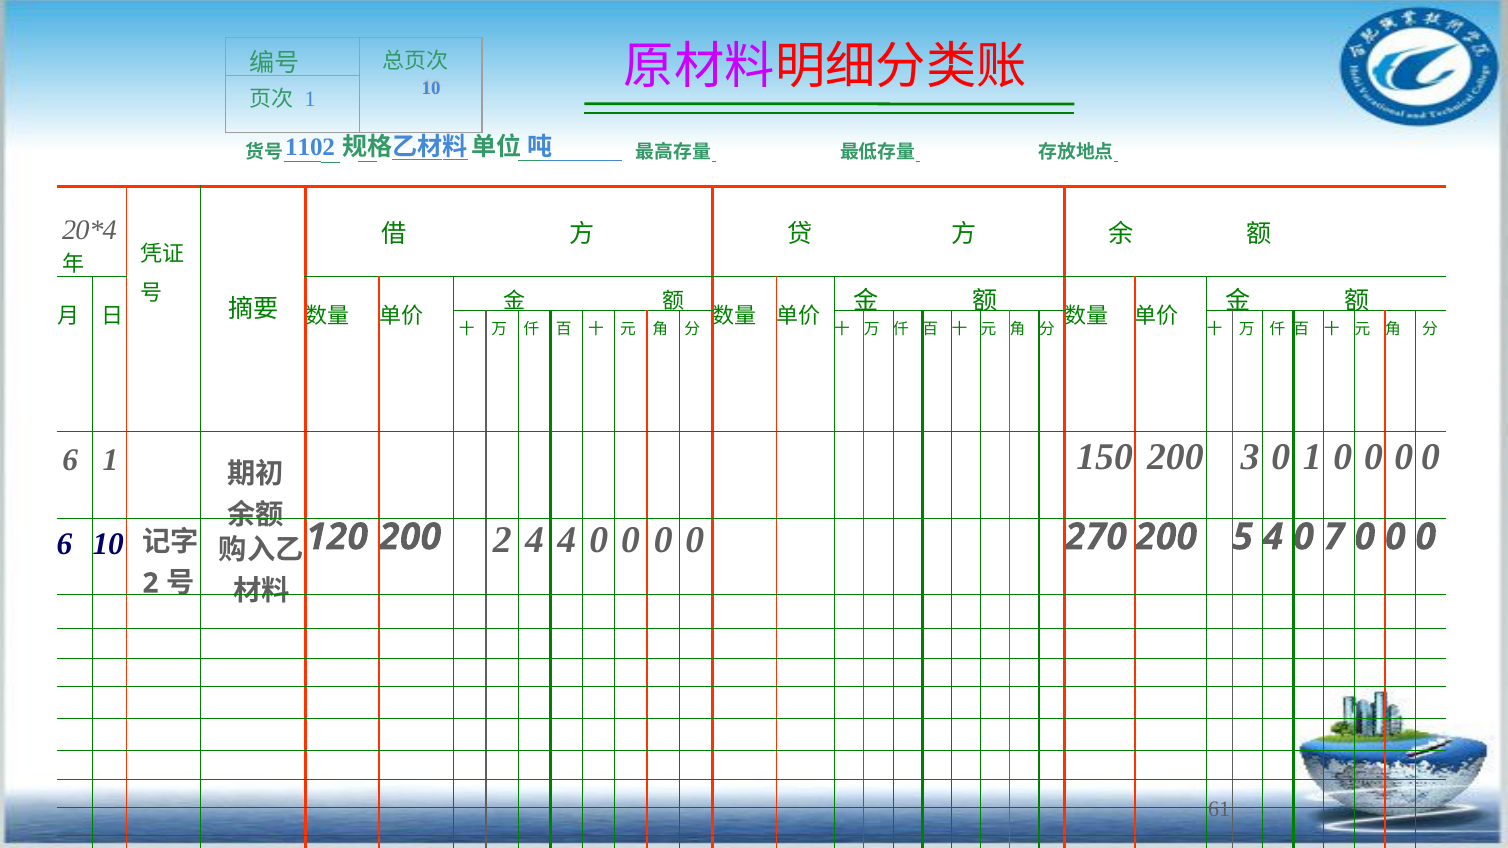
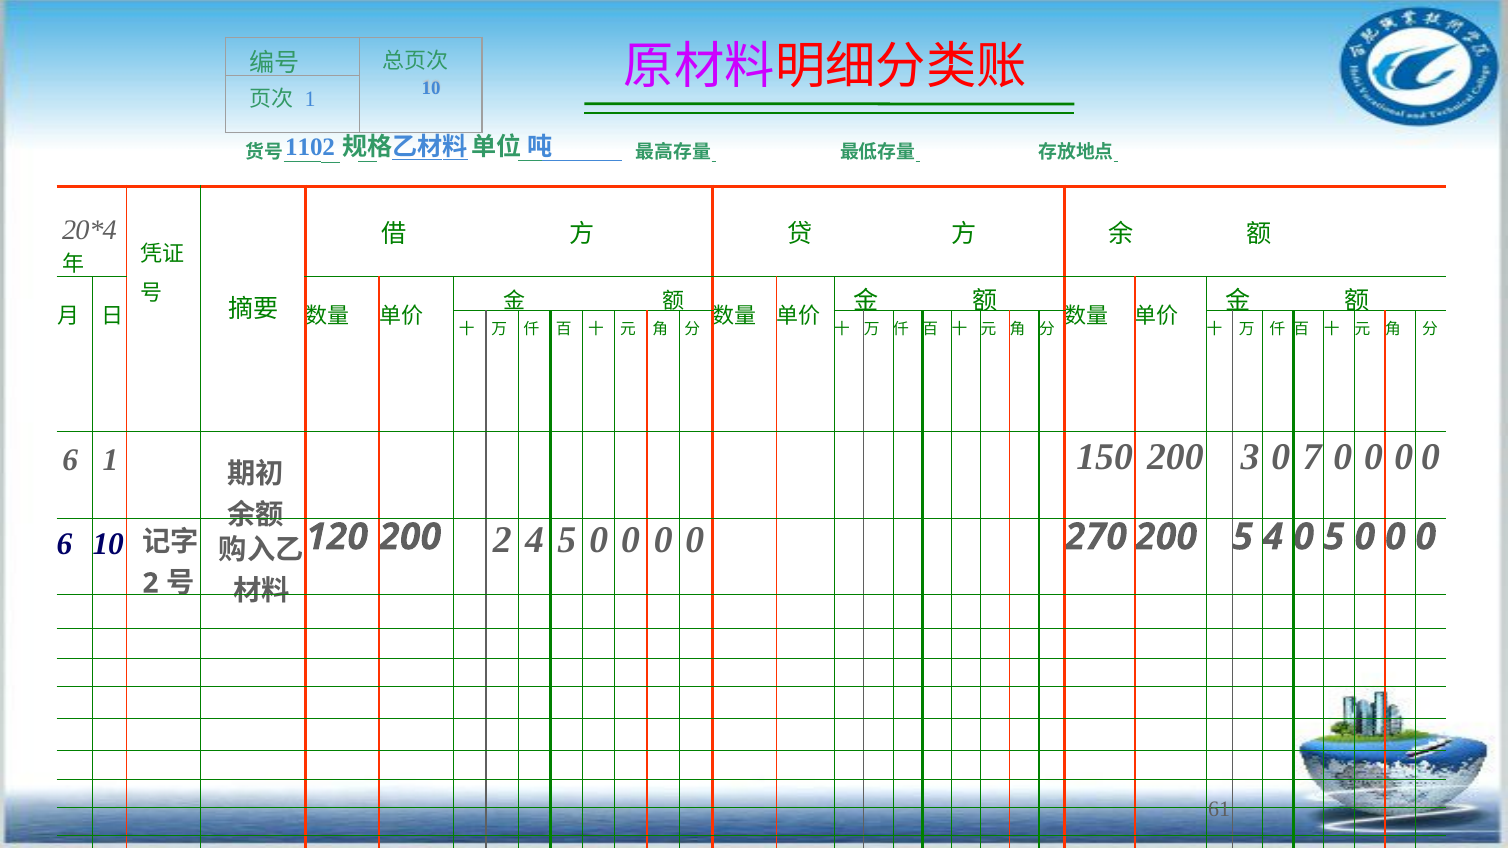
0 1: 1 -> 7
4 4: 4 -> 5
0 7: 7 -> 5
